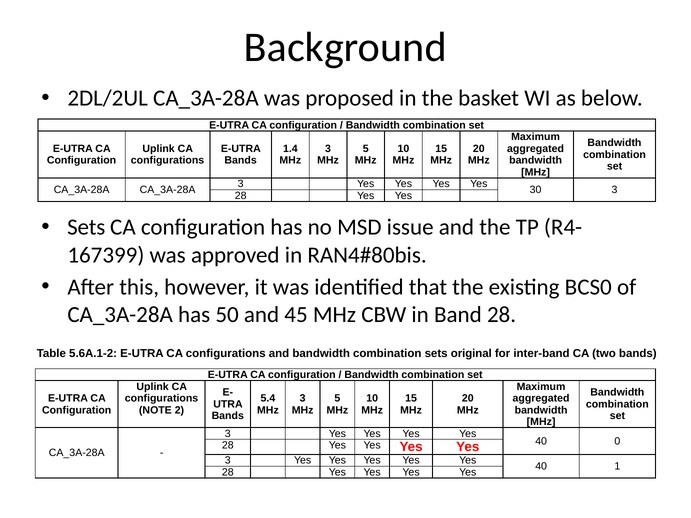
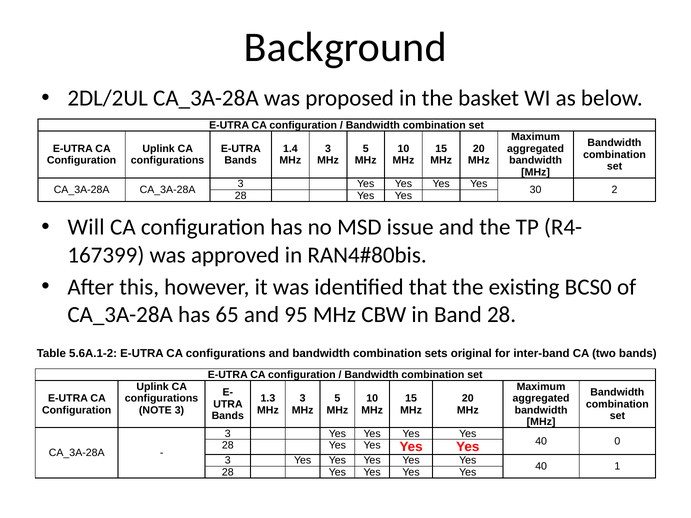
30 3: 3 -> 2
Sets at (86, 227): Sets -> Will
50: 50 -> 65
45: 45 -> 95
5.4: 5.4 -> 1.3
NOTE 2: 2 -> 3
